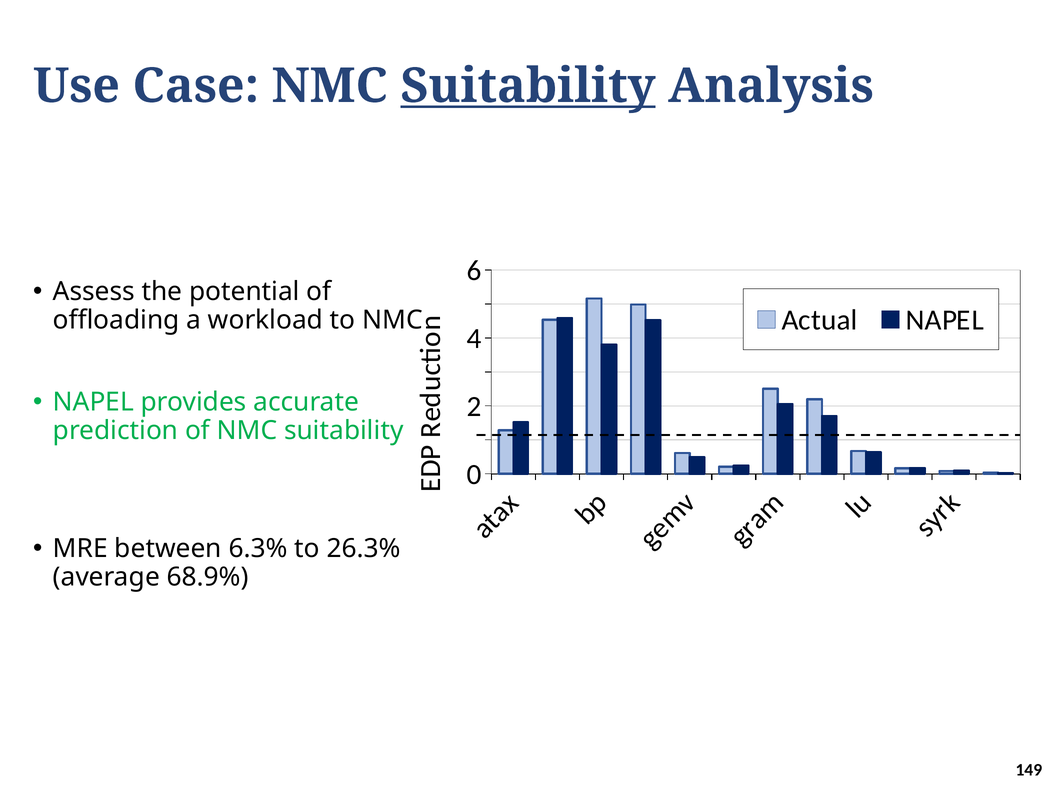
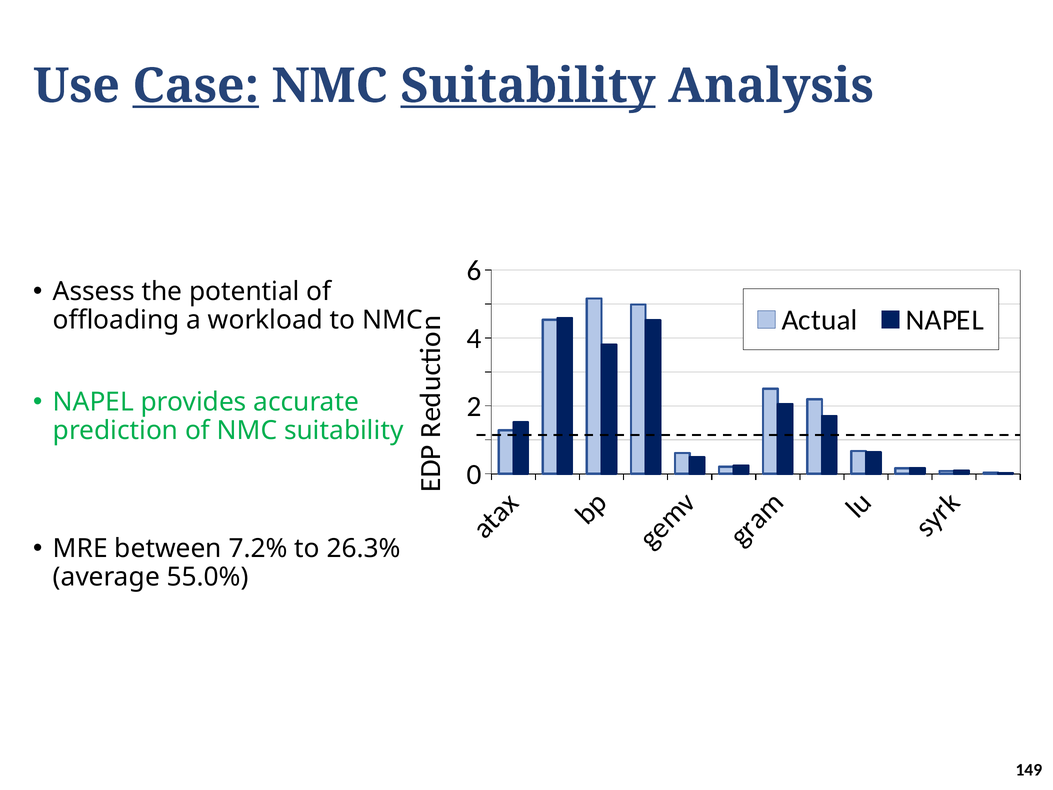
Case underline: none -> present
6.3%: 6.3% -> 7.2%
68.9%: 68.9% -> 55.0%
